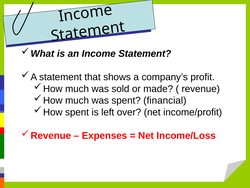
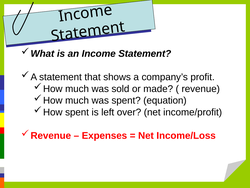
financial: financial -> equation
